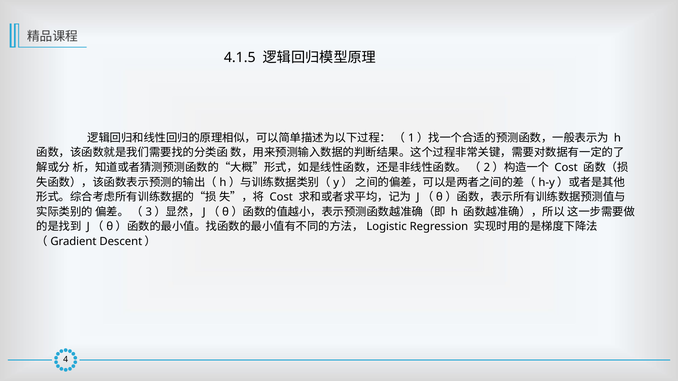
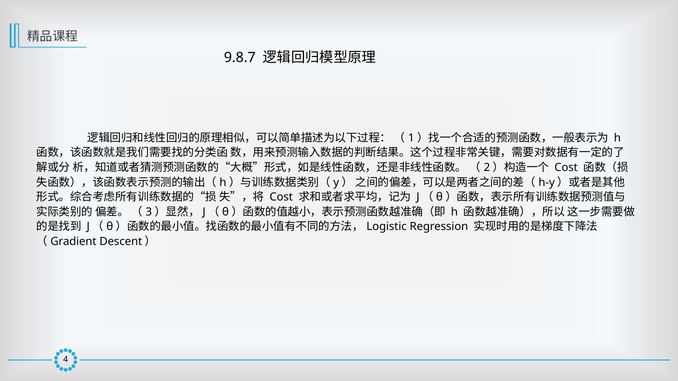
4.1.5: 4.1.5 -> 9.8.7
